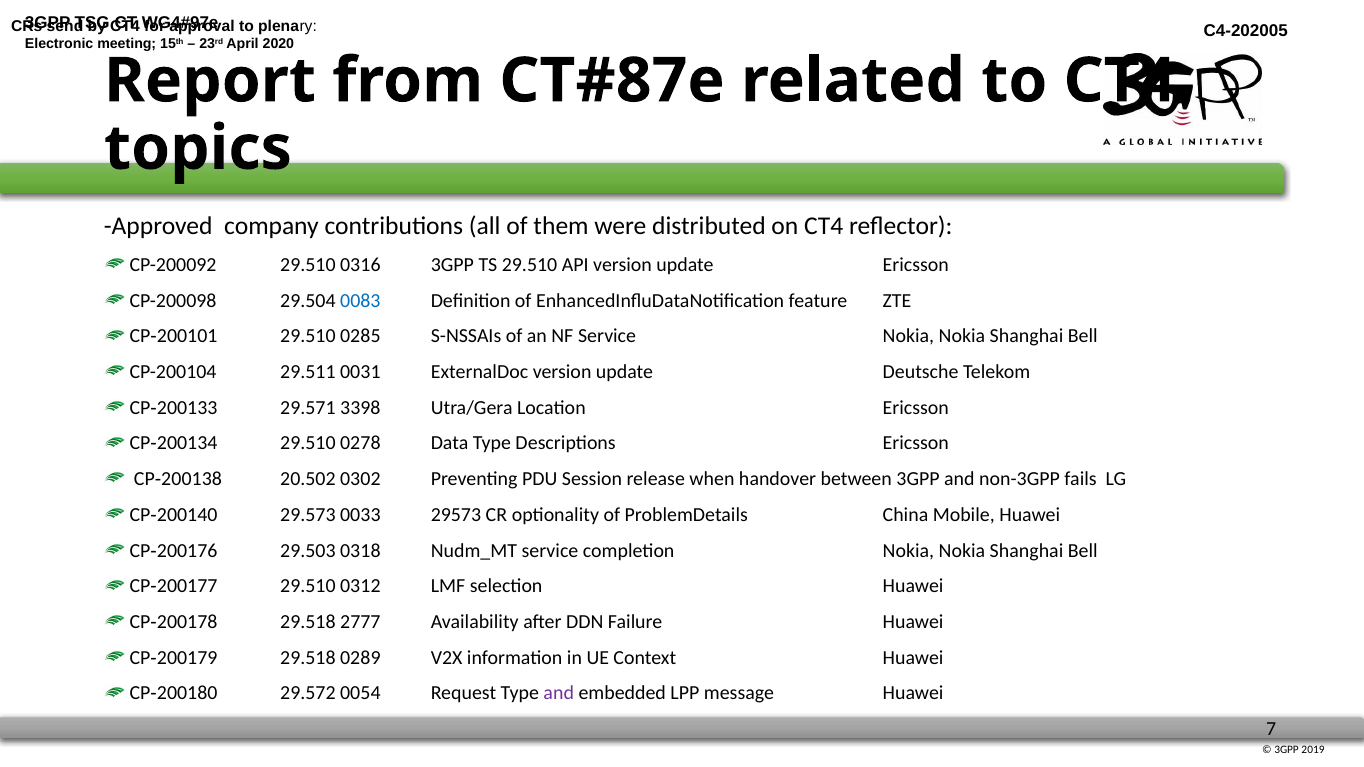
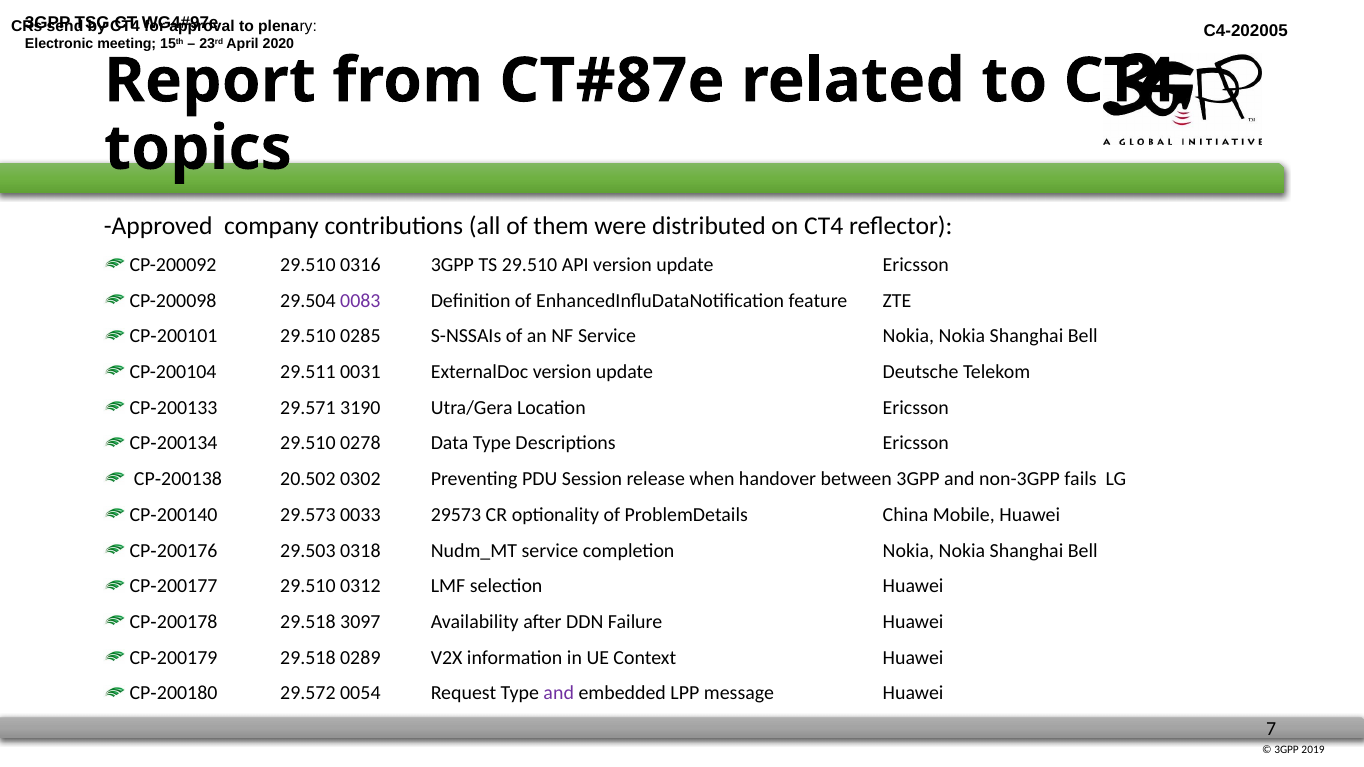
0083 colour: blue -> purple
3398: 3398 -> 3190
2777: 2777 -> 3097
